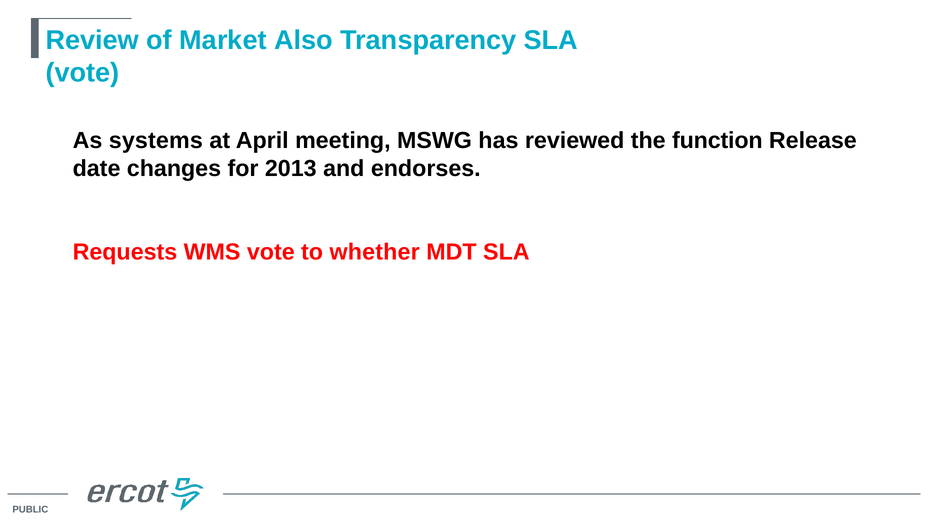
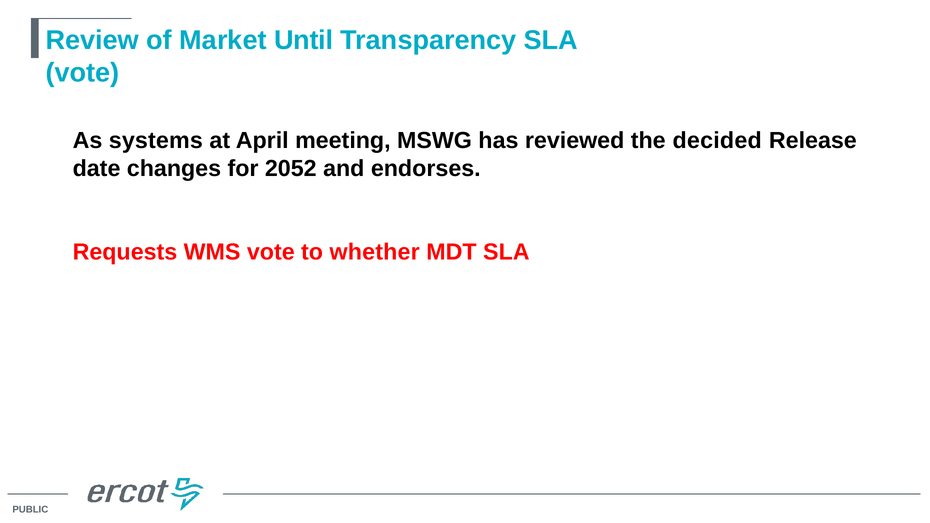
Also: Also -> Until
function: function -> decided
2013: 2013 -> 2052
